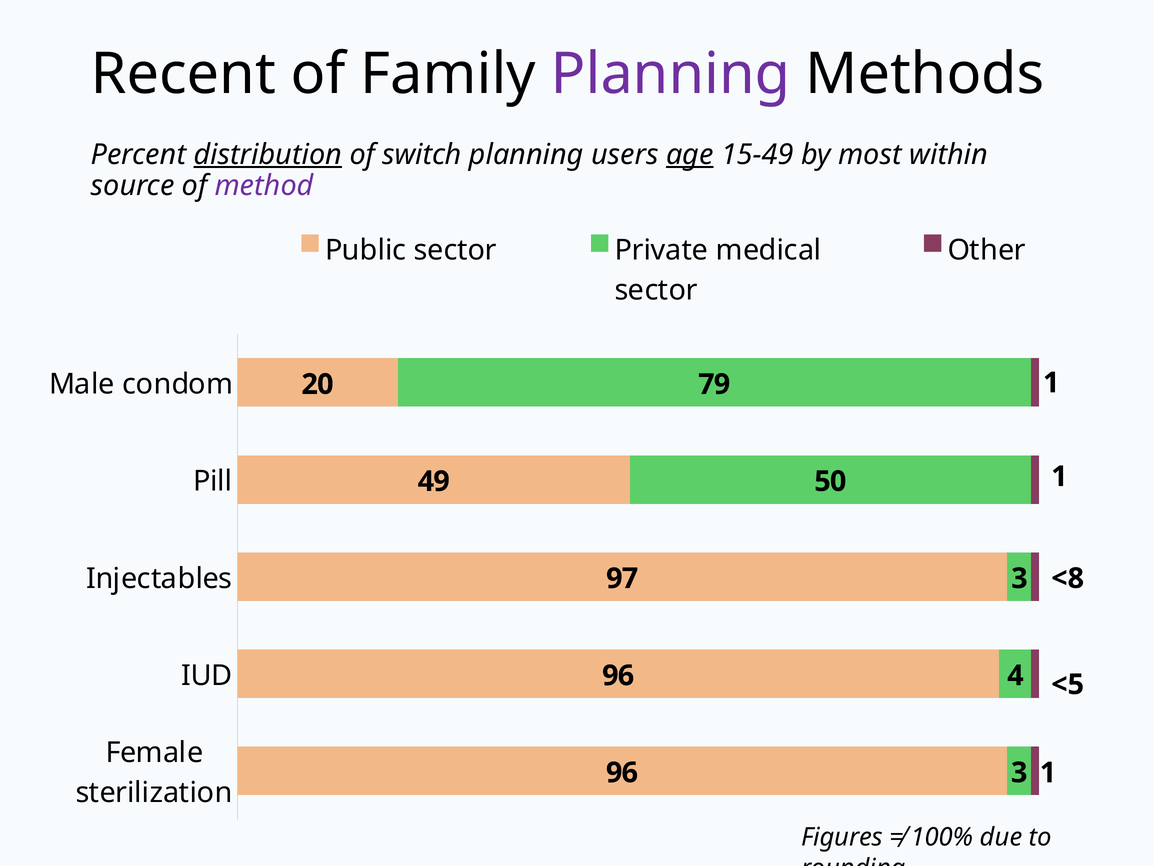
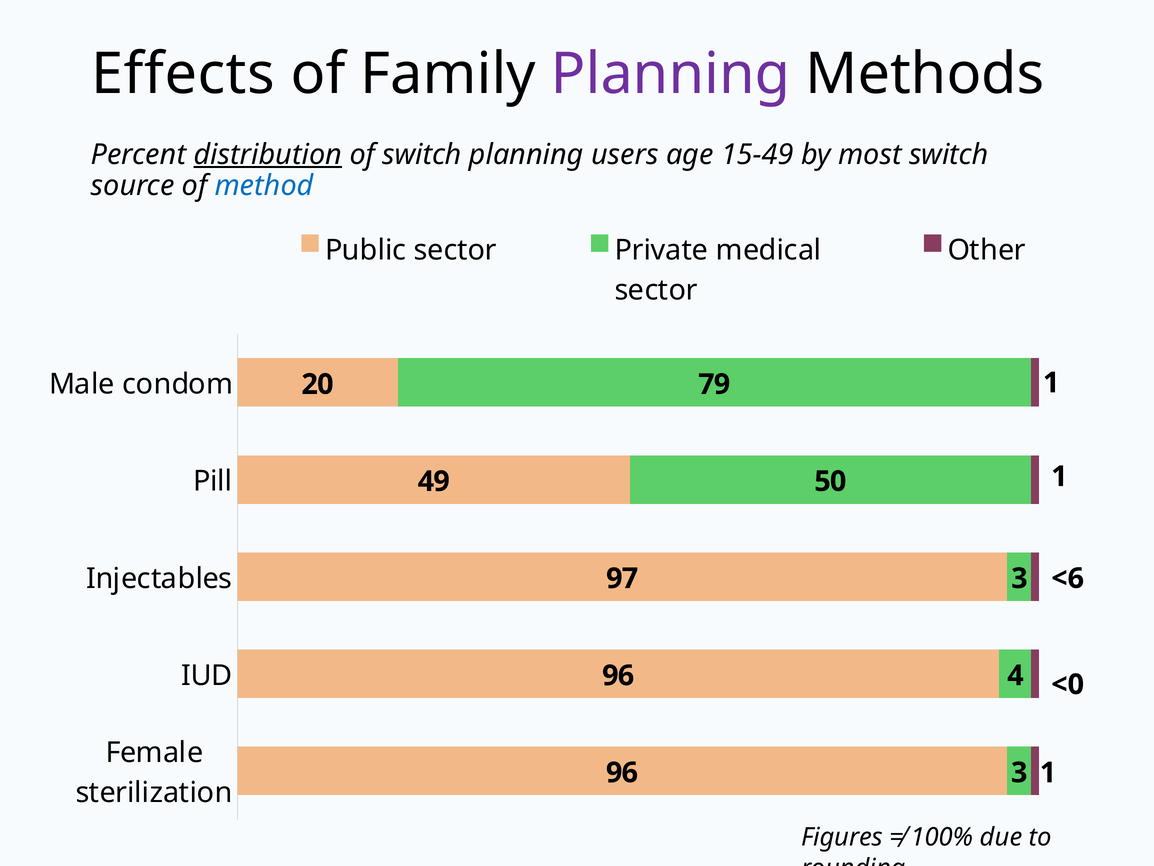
Recent: Recent -> Effects
age underline: present -> none
most within: within -> switch
method colour: purple -> blue
<8: <8 -> <6
<5: <5 -> <0
